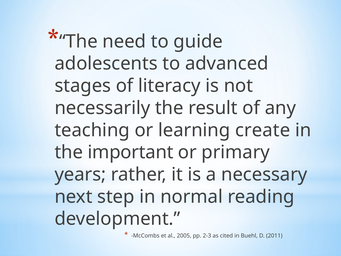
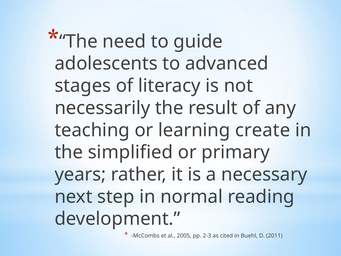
important: important -> simplified
